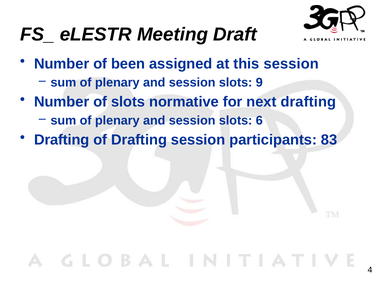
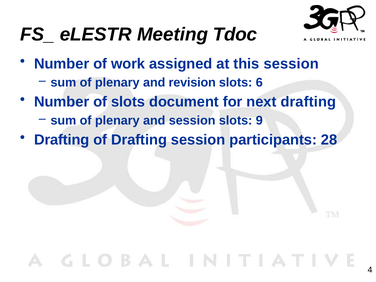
Draft: Draft -> Tdoc
been: been -> work
session at (192, 82): session -> revision
9: 9 -> 6
normative: normative -> document
6: 6 -> 9
83: 83 -> 28
